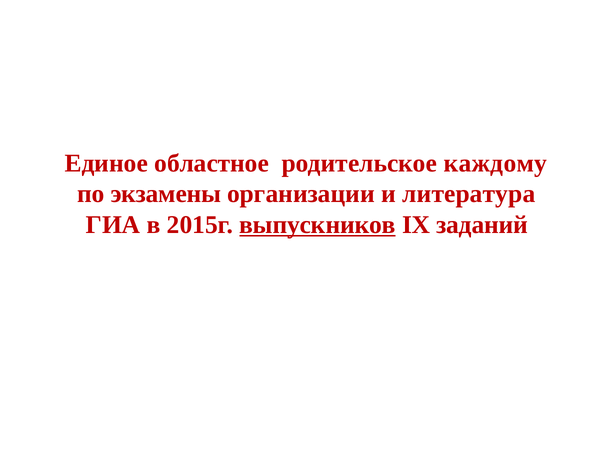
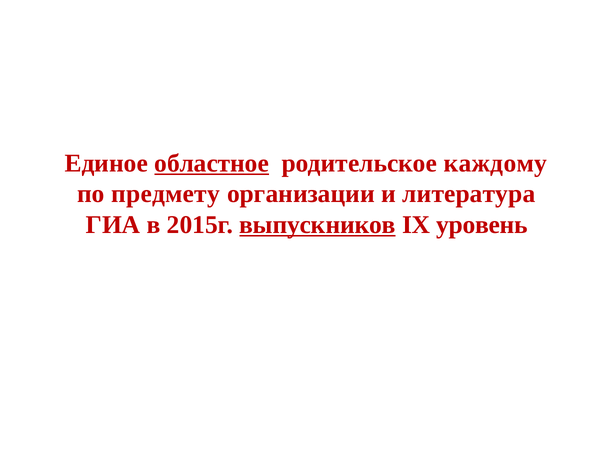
областное underline: none -> present
экзамены: экзамены -> предмету
заданий: заданий -> уровень
